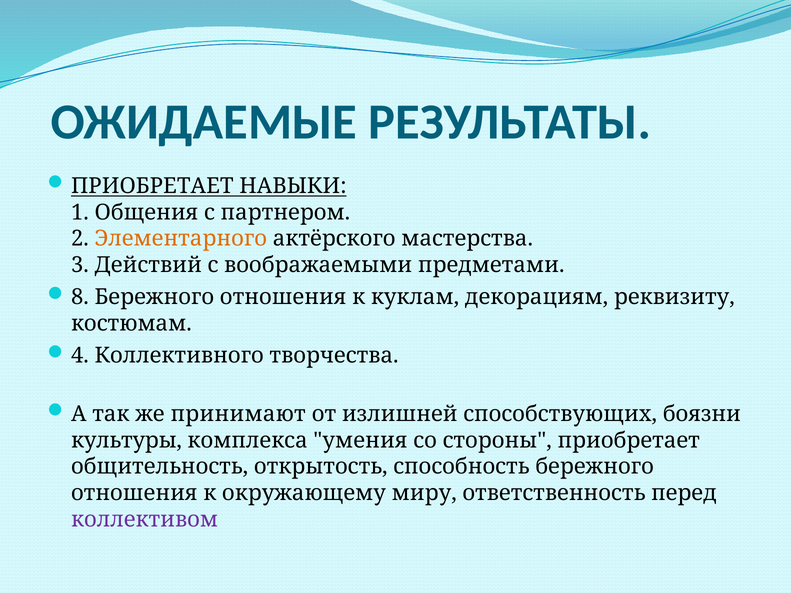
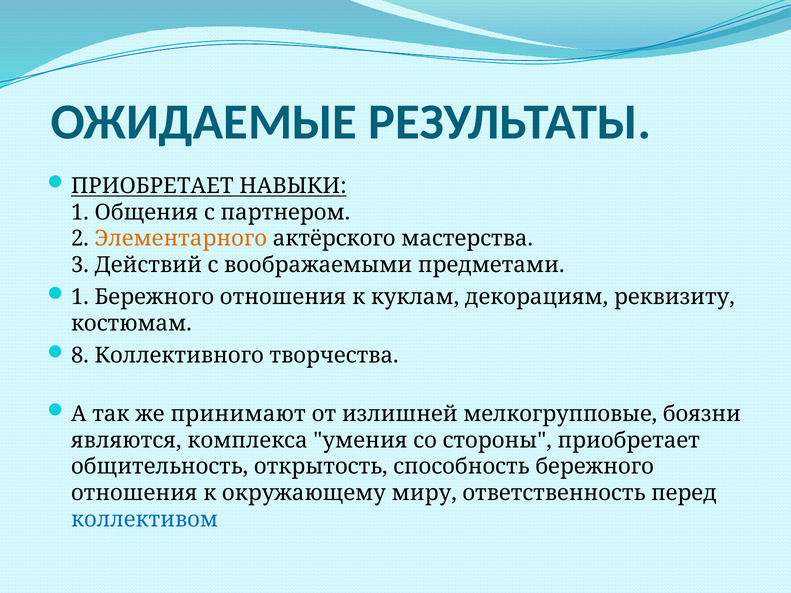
8 at (80, 297): 8 -> 1
4: 4 -> 8
способствующих: способствующих -> мелкогрупповые
культуры: культуры -> являются
коллективом colour: purple -> blue
